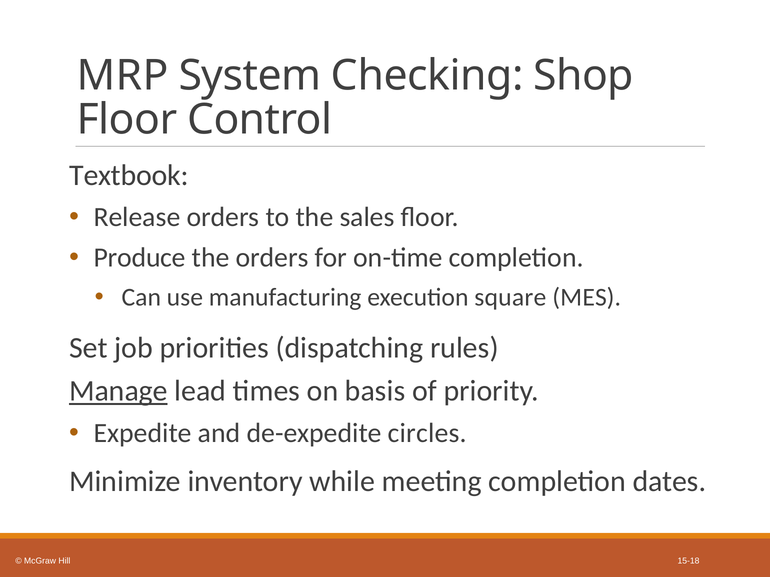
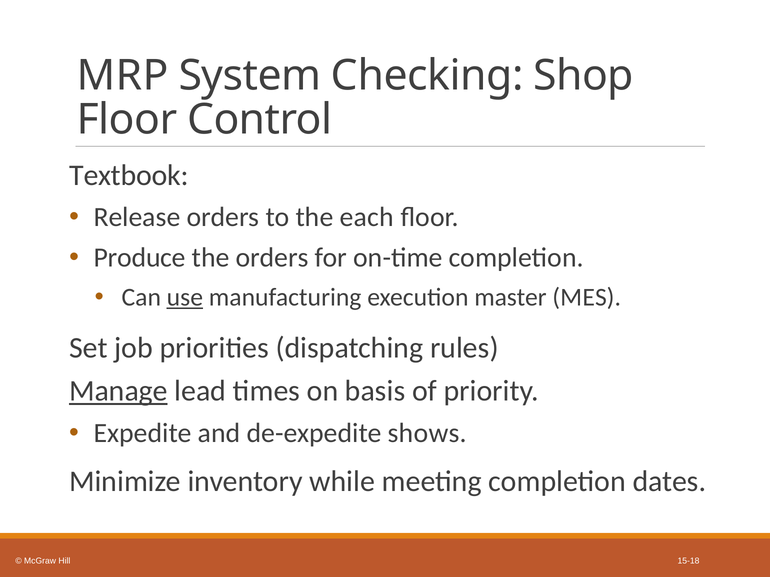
sales: sales -> each
use underline: none -> present
square: square -> master
circles: circles -> shows
